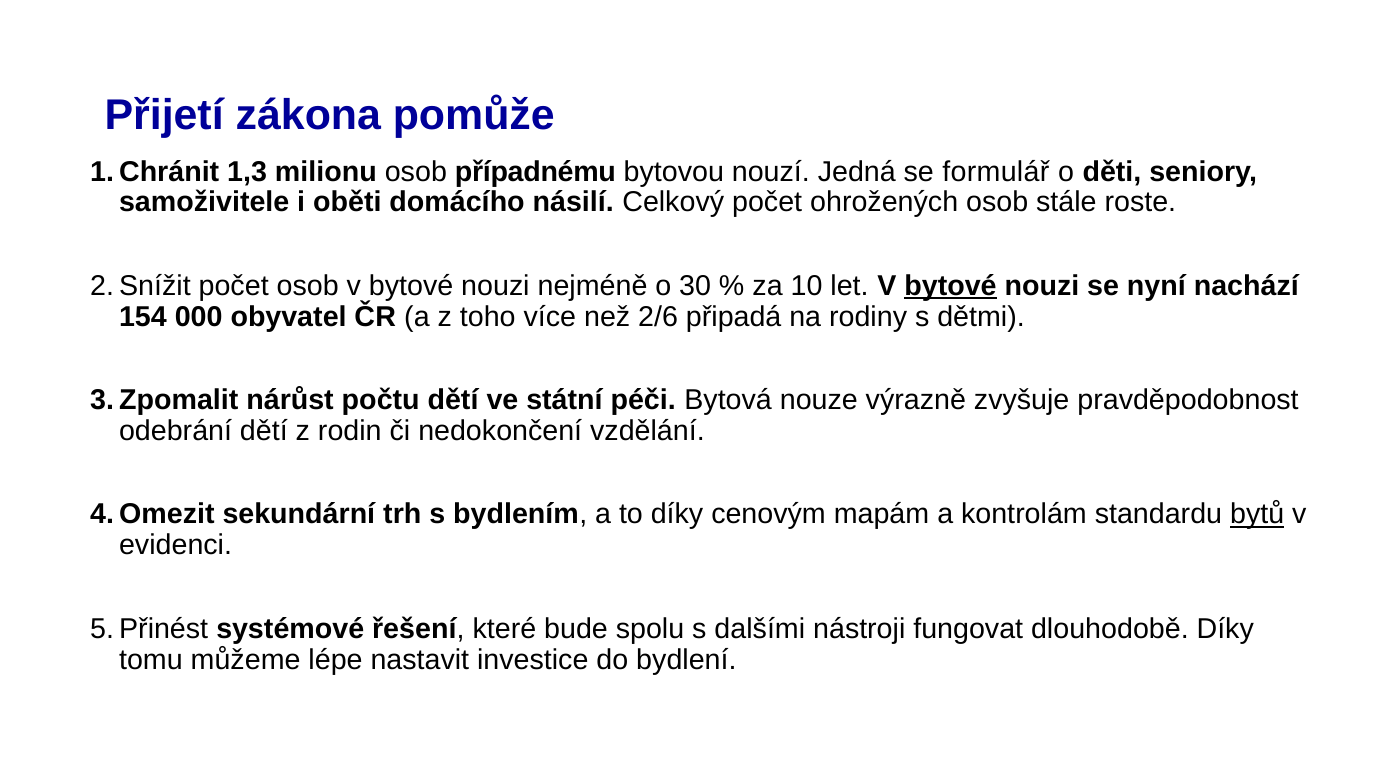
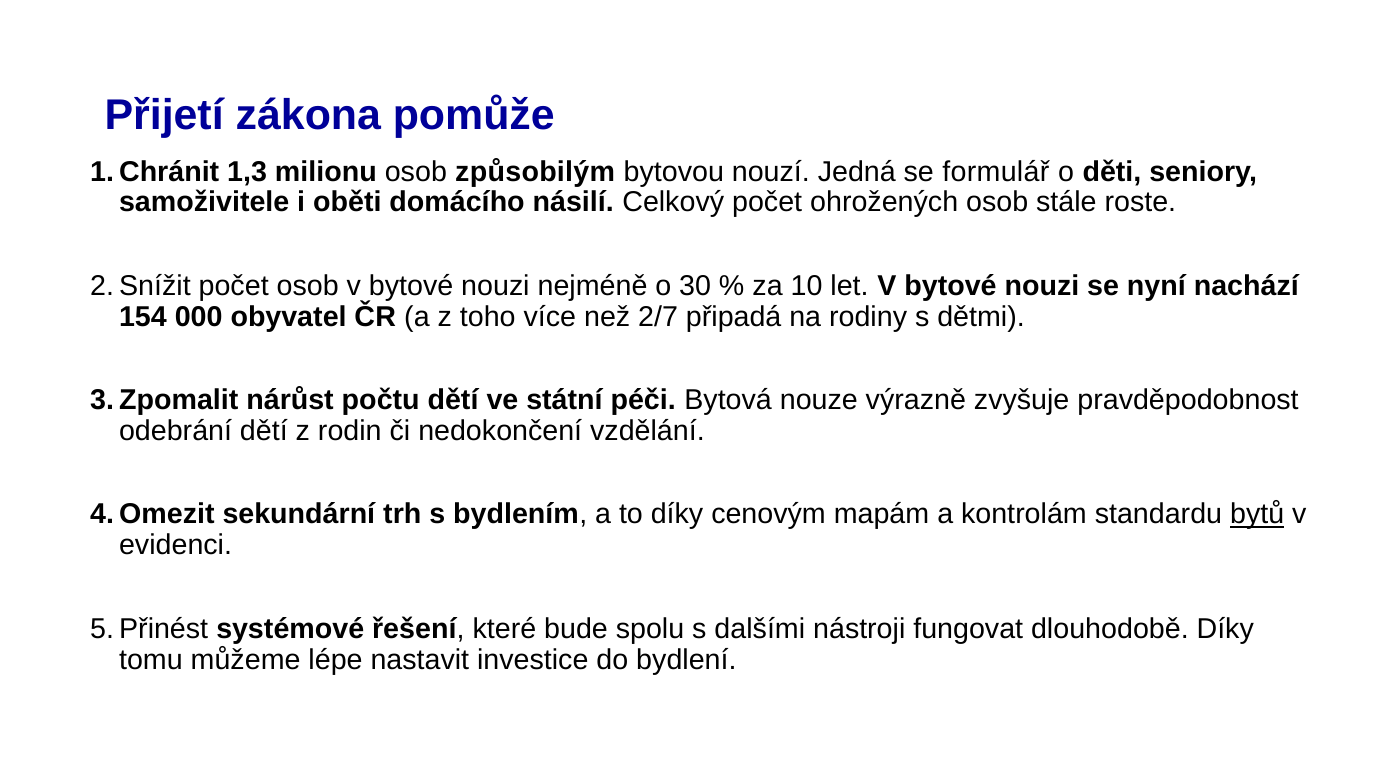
případnému: případnému -> způsobilým
bytové at (951, 286) underline: present -> none
2/6: 2/6 -> 2/7
